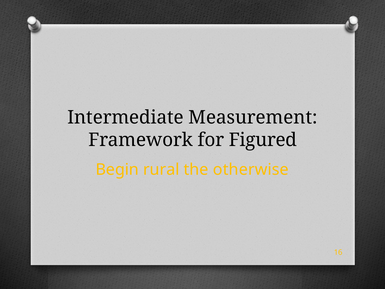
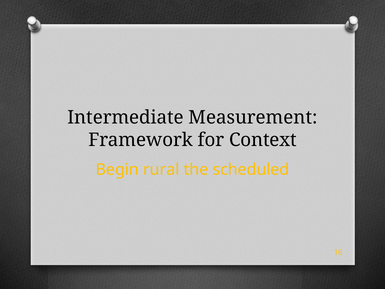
Figured: Figured -> Context
otherwise: otherwise -> scheduled
